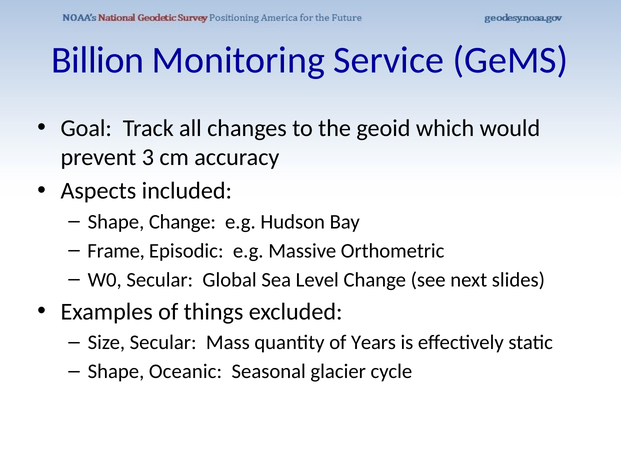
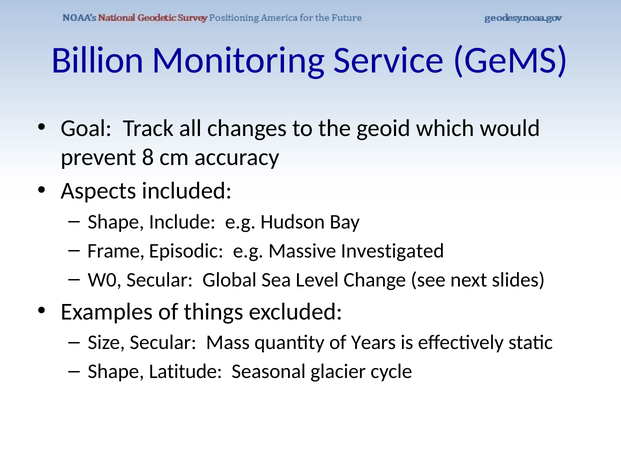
3: 3 -> 8
Shape Change: Change -> Include
Orthometric: Orthometric -> Investigated
Oceanic: Oceanic -> Latitude
